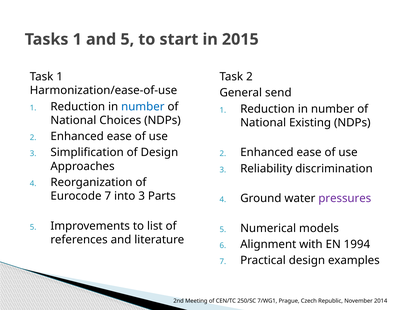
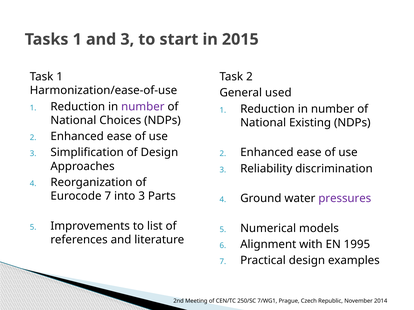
and 5: 5 -> 3
send: send -> used
number at (143, 107) colour: blue -> purple
1994: 1994 -> 1995
